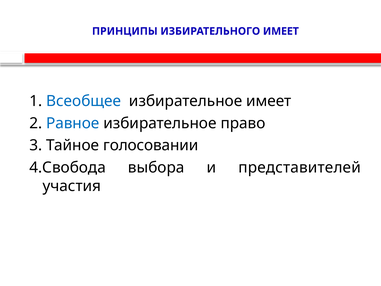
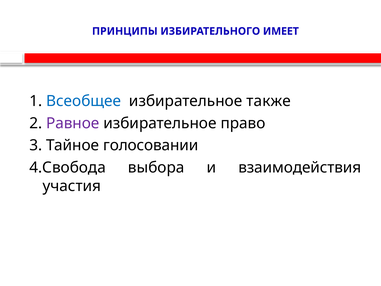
избирательное имеет: имеет -> также
Равное colour: blue -> purple
представителей: представителей -> взаимодействия
